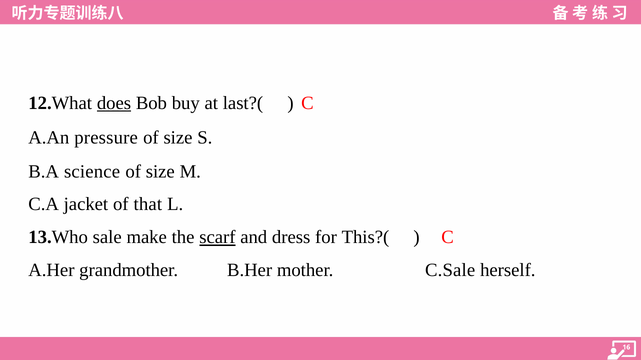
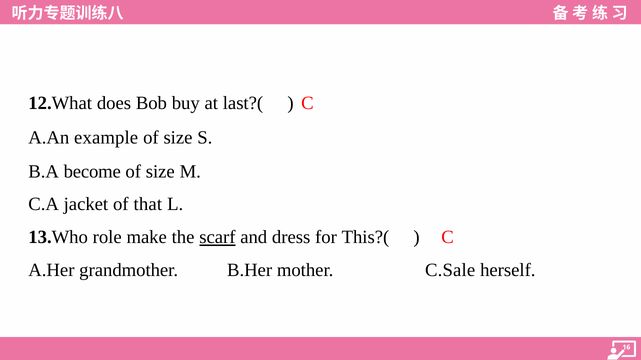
does underline: present -> none
pressure: pressure -> example
science: science -> become
sale: sale -> role
